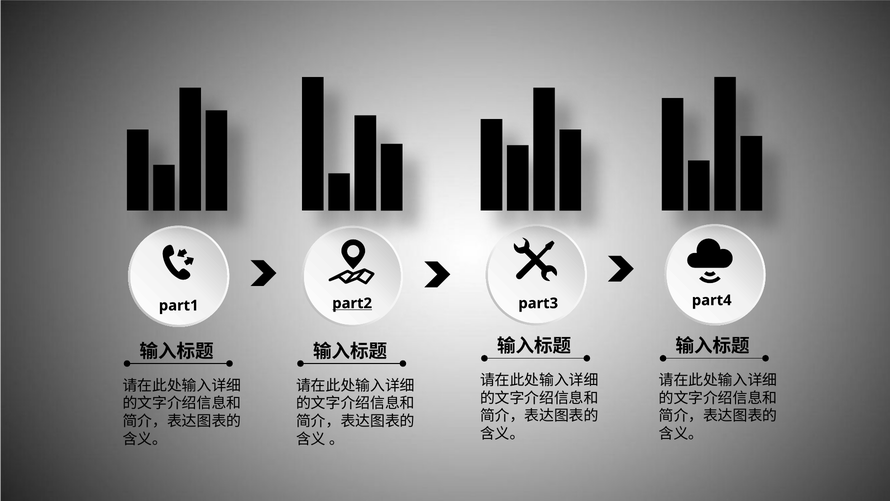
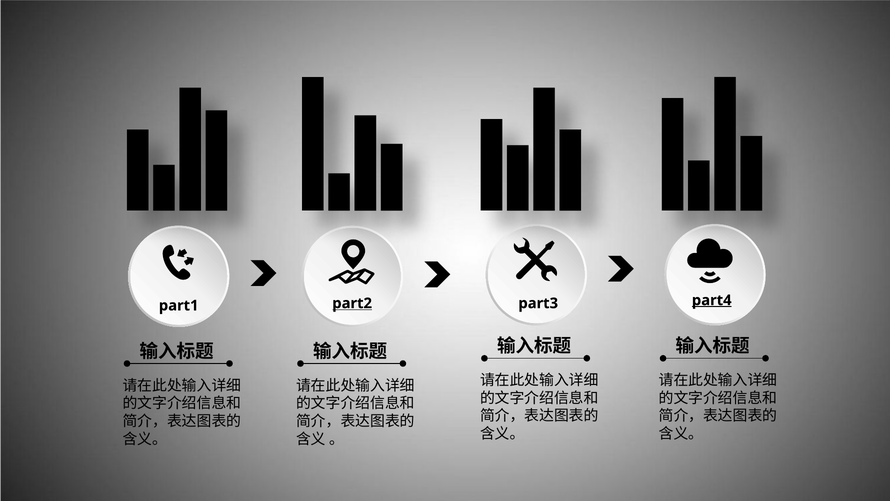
part4 underline: none -> present
